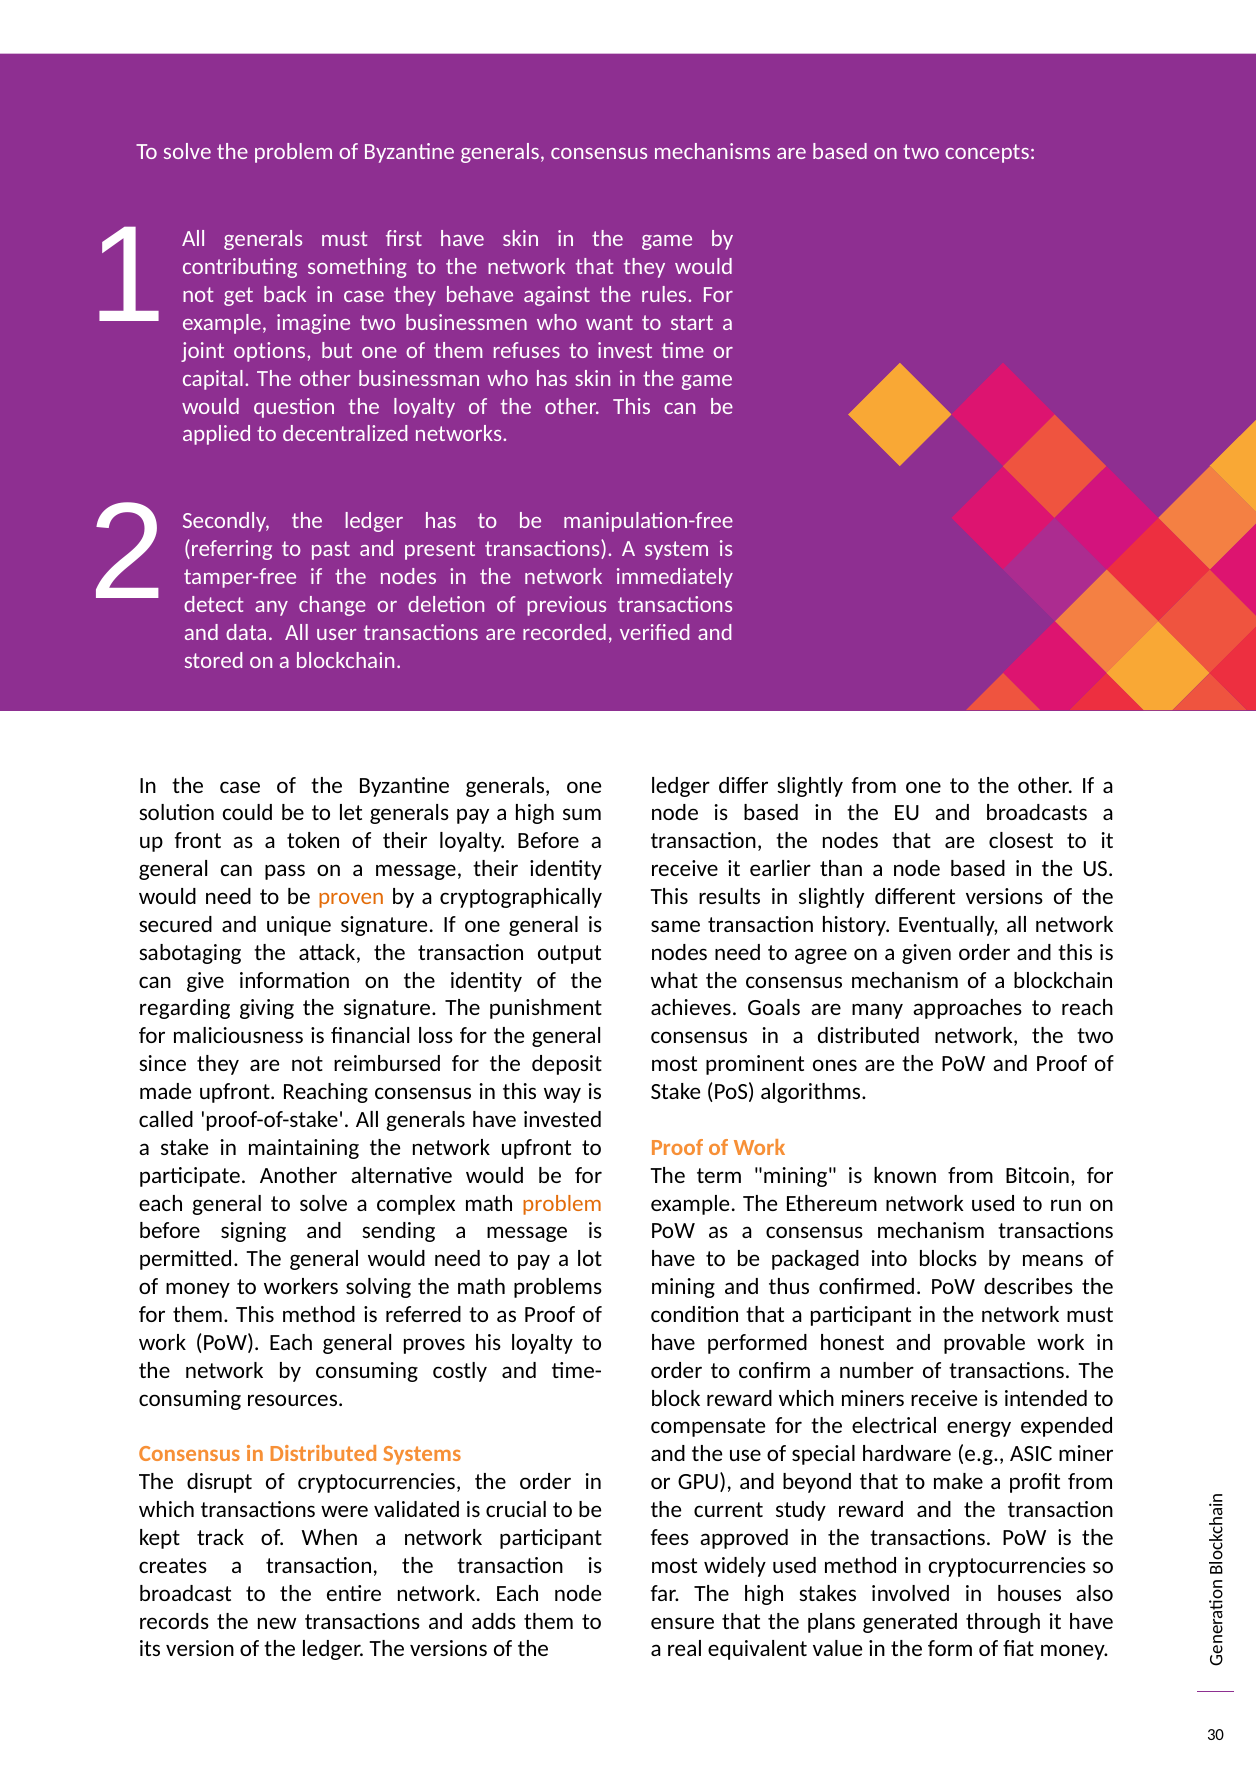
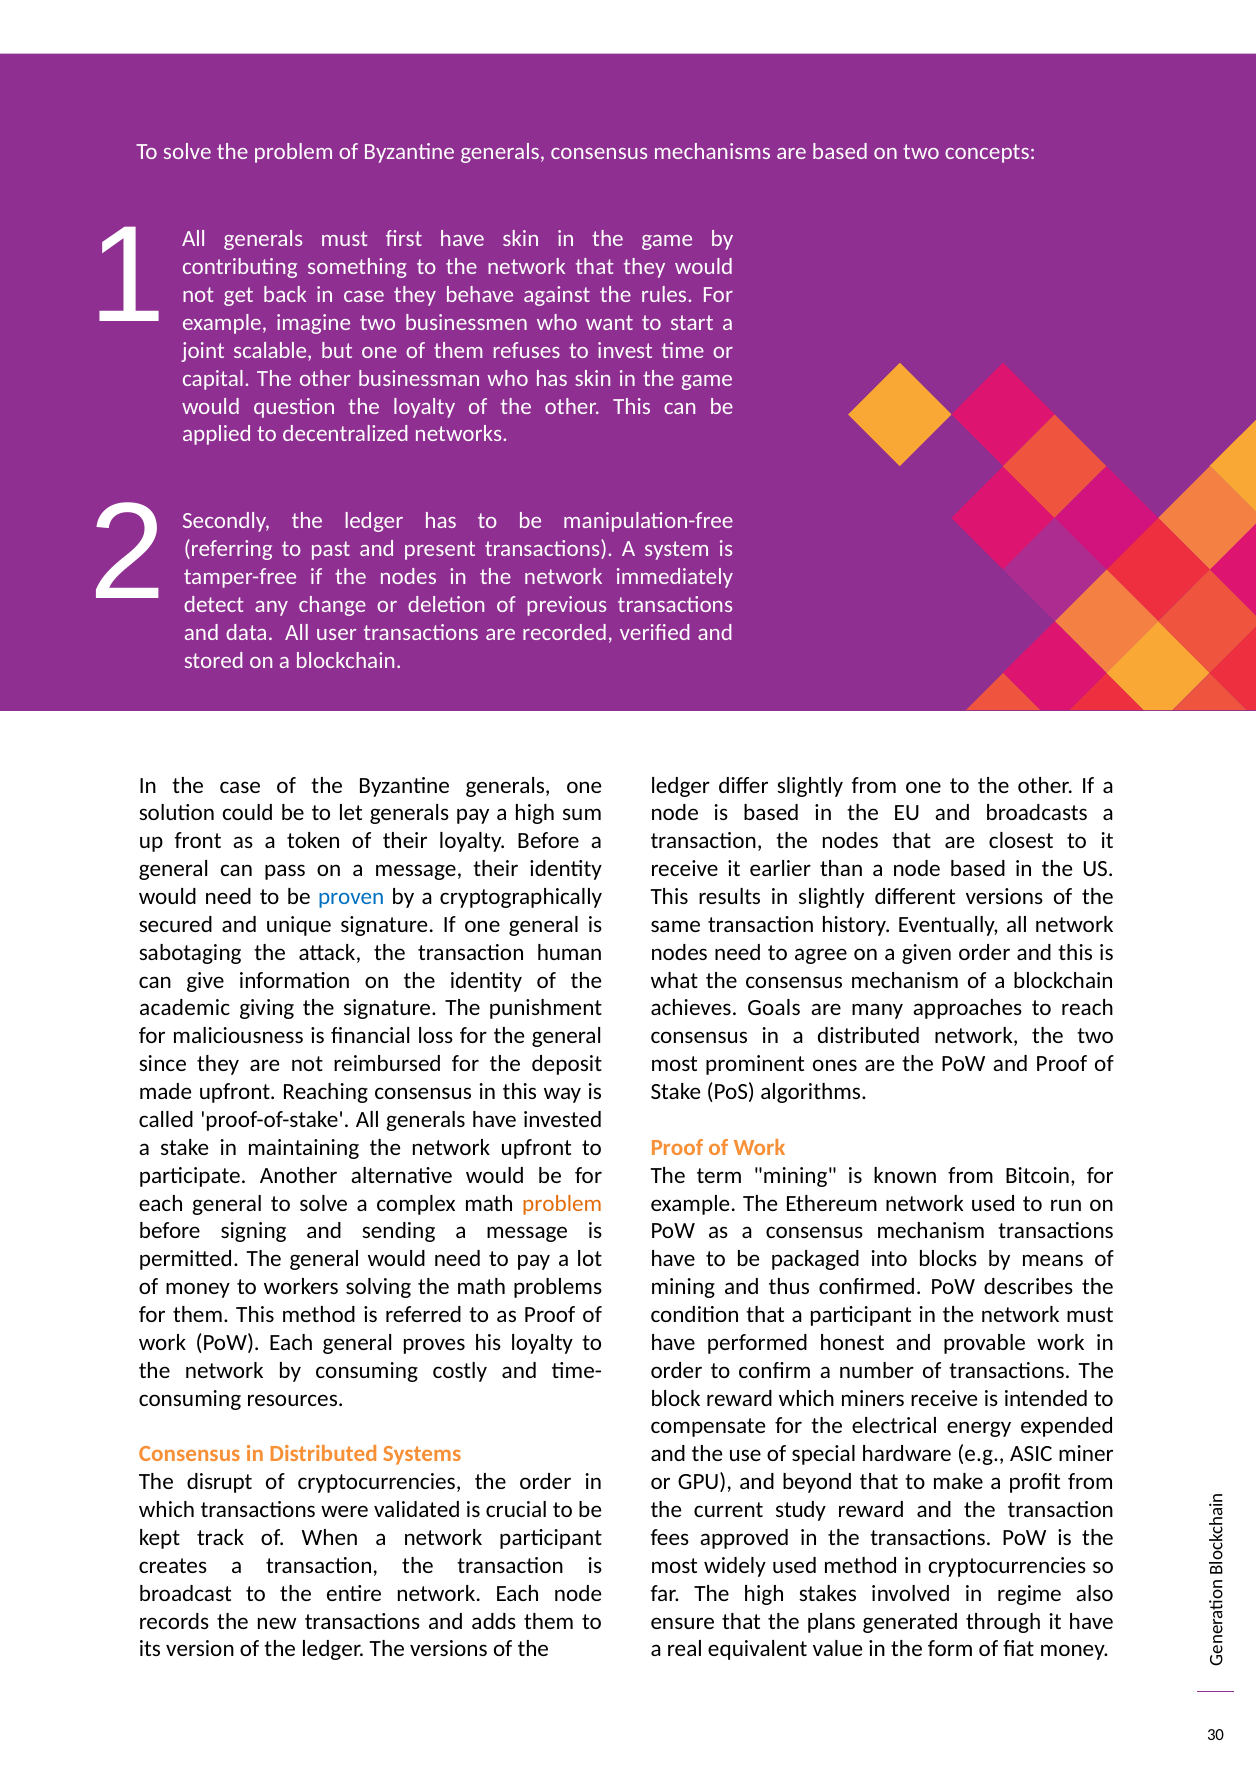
options: options -> scalable
proven colour: orange -> blue
output: output -> human
regarding: regarding -> academic
houses: houses -> regime
